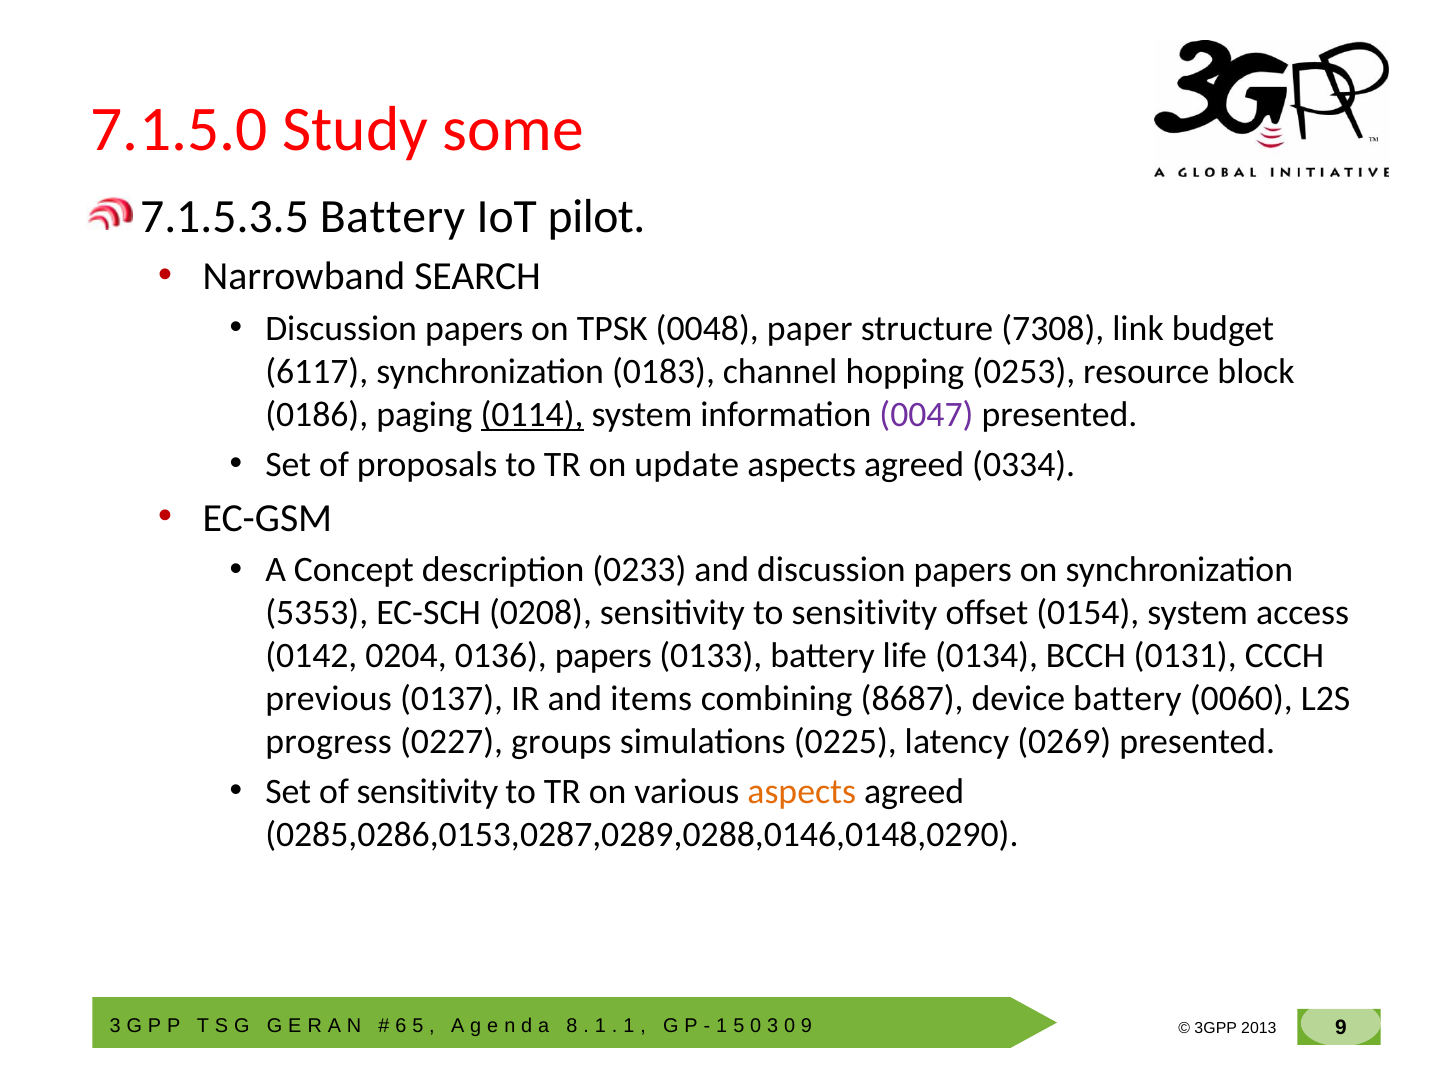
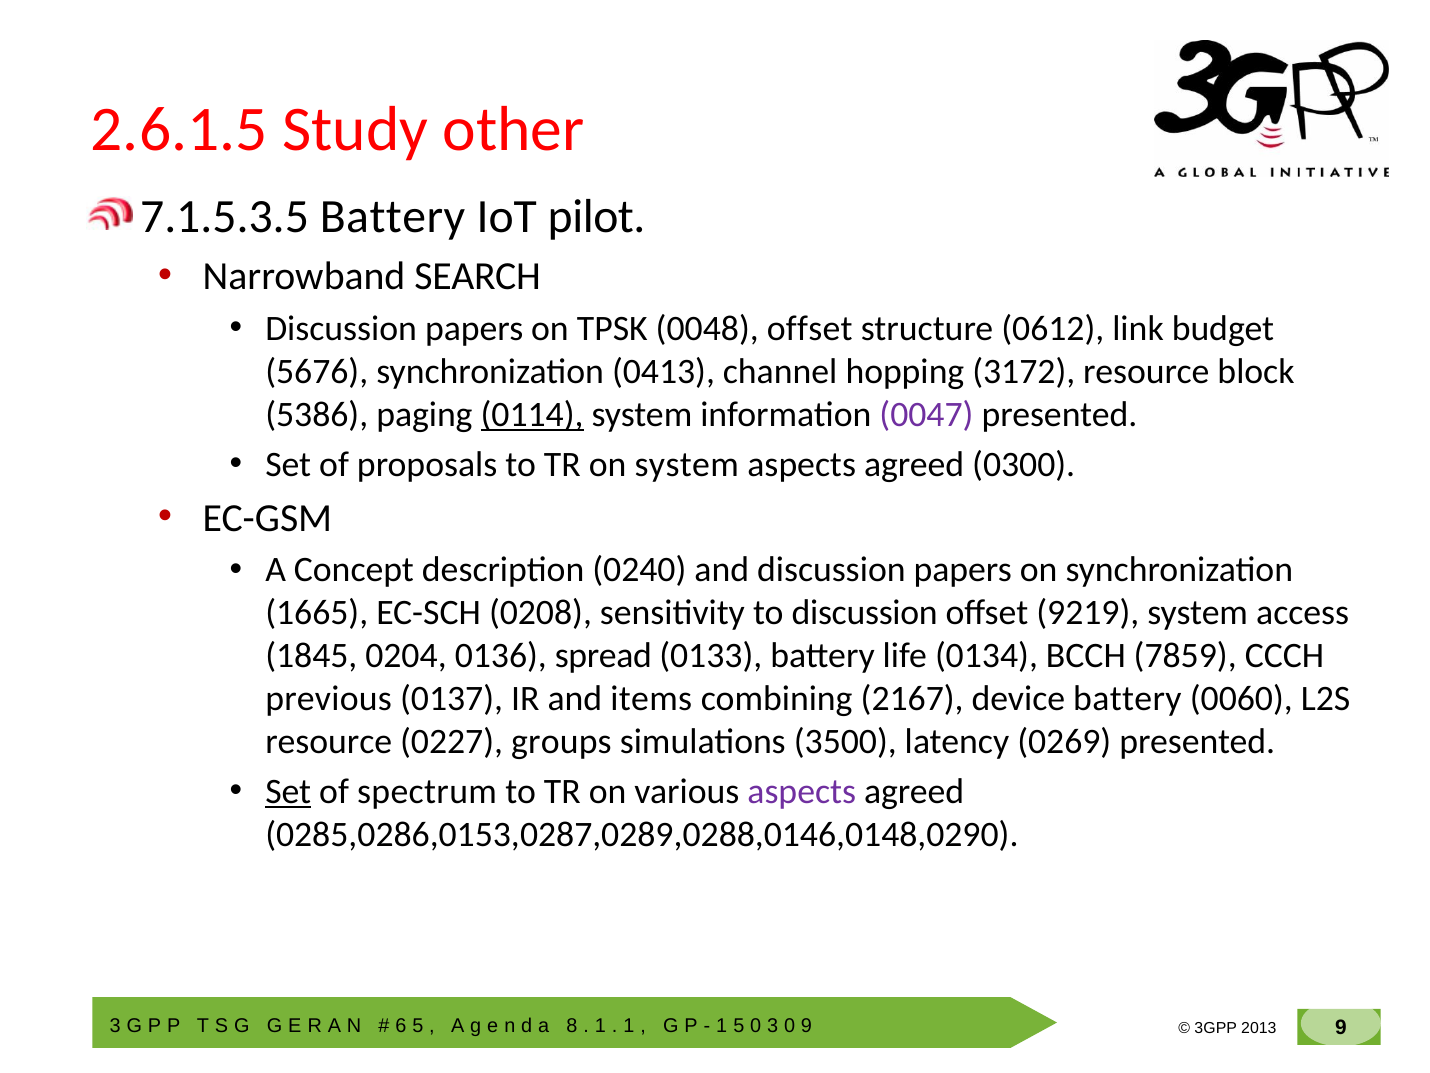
7.1.5.0: 7.1.5.0 -> 2.6.1.5
some: some -> other
0048 paper: paper -> offset
7308: 7308 -> 0612
6117: 6117 -> 5676
0183: 0183 -> 0413
0253: 0253 -> 3172
0186: 0186 -> 5386
on update: update -> system
0334: 0334 -> 0300
0233: 0233 -> 0240
5353: 5353 -> 1665
to sensitivity: sensitivity -> discussion
0154: 0154 -> 9219
0142: 0142 -> 1845
0136 papers: papers -> spread
0131: 0131 -> 7859
8687: 8687 -> 2167
progress at (329, 741): progress -> resource
0225: 0225 -> 3500
Set at (288, 792) underline: none -> present
of sensitivity: sensitivity -> spectrum
aspects at (802, 792) colour: orange -> purple
